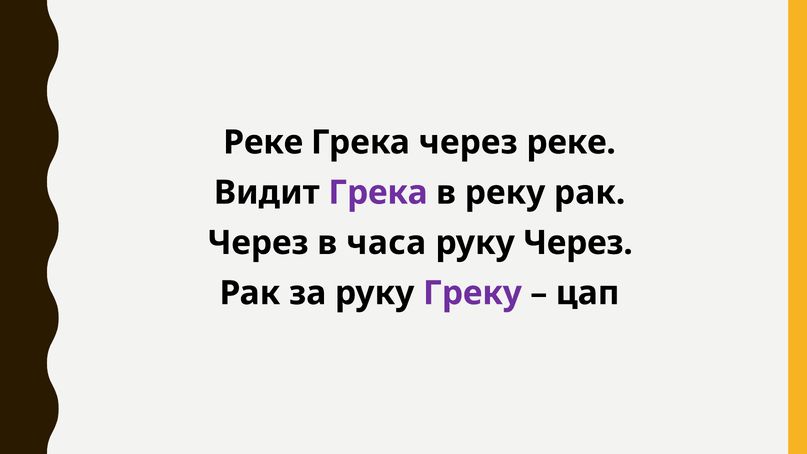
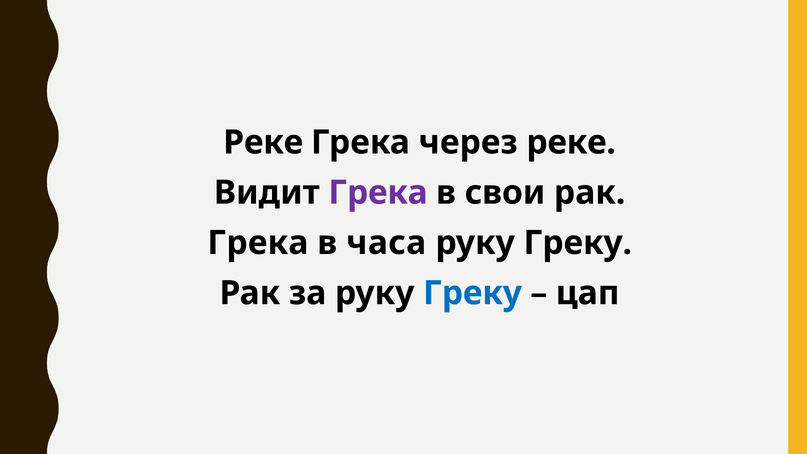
реку: реку -> свои
Через at (258, 243): Через -> Грека
Через at (578, 243): Через -> Греку
Греку at (472, 293) colour: purple -> blue
